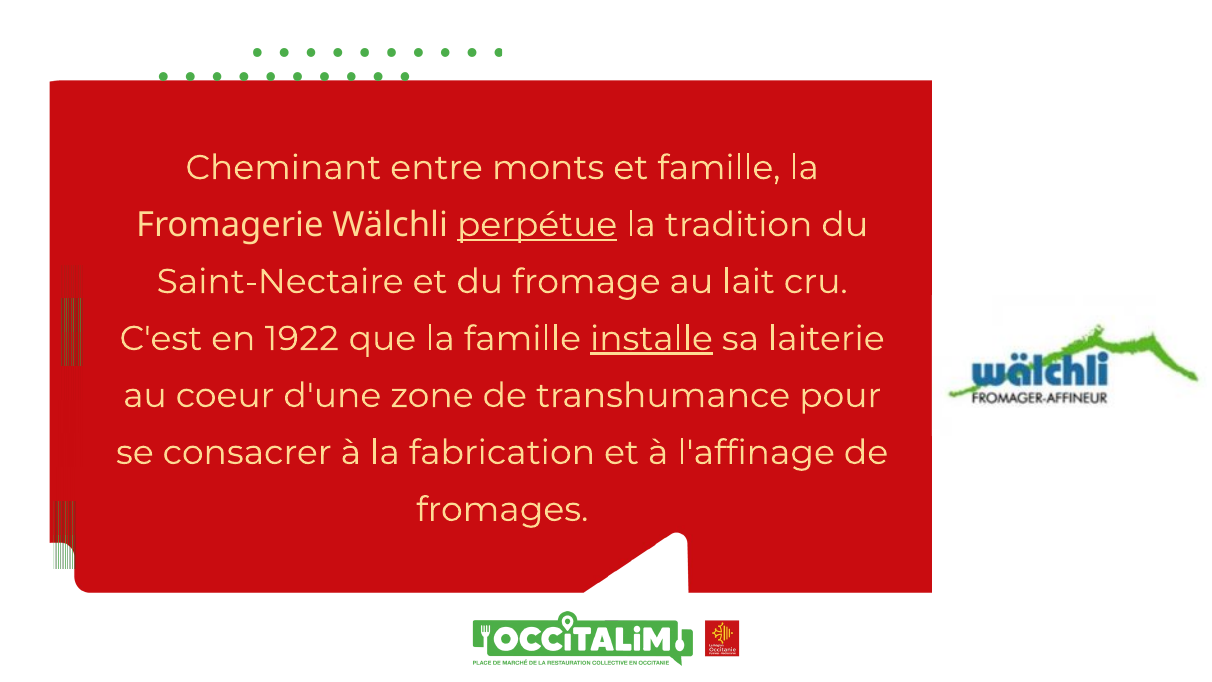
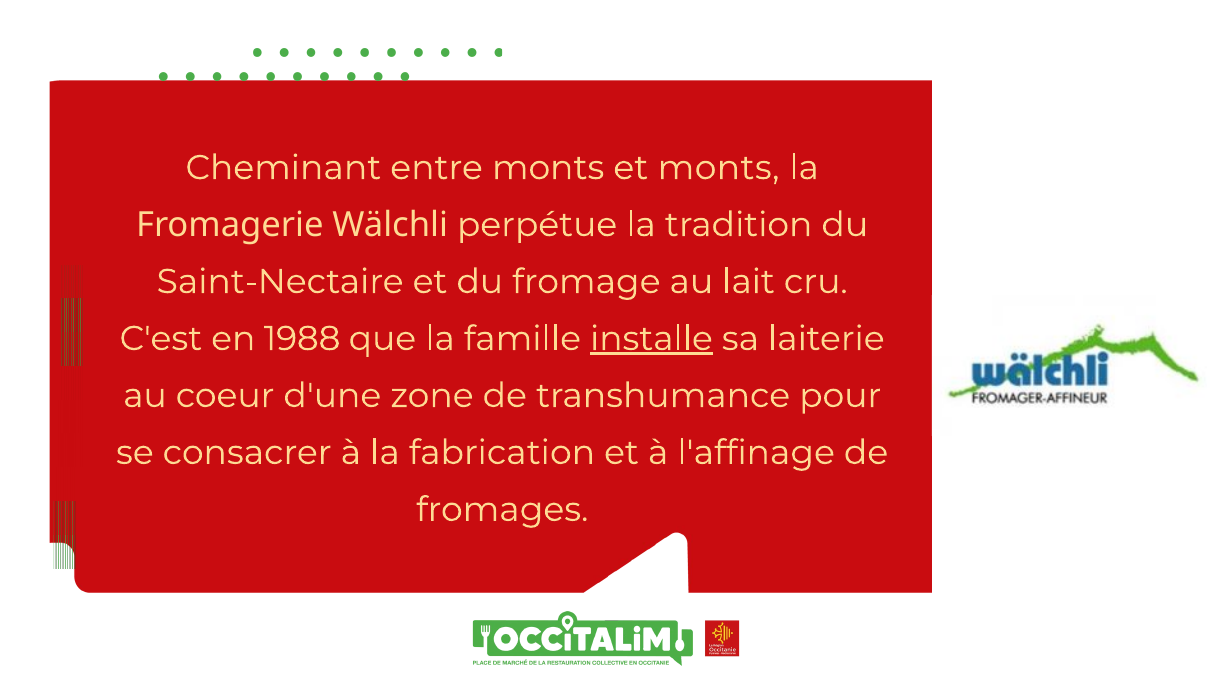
et famille: famille -> monts
perpétue underline: present -> none
1922: 1922 -> 1988
